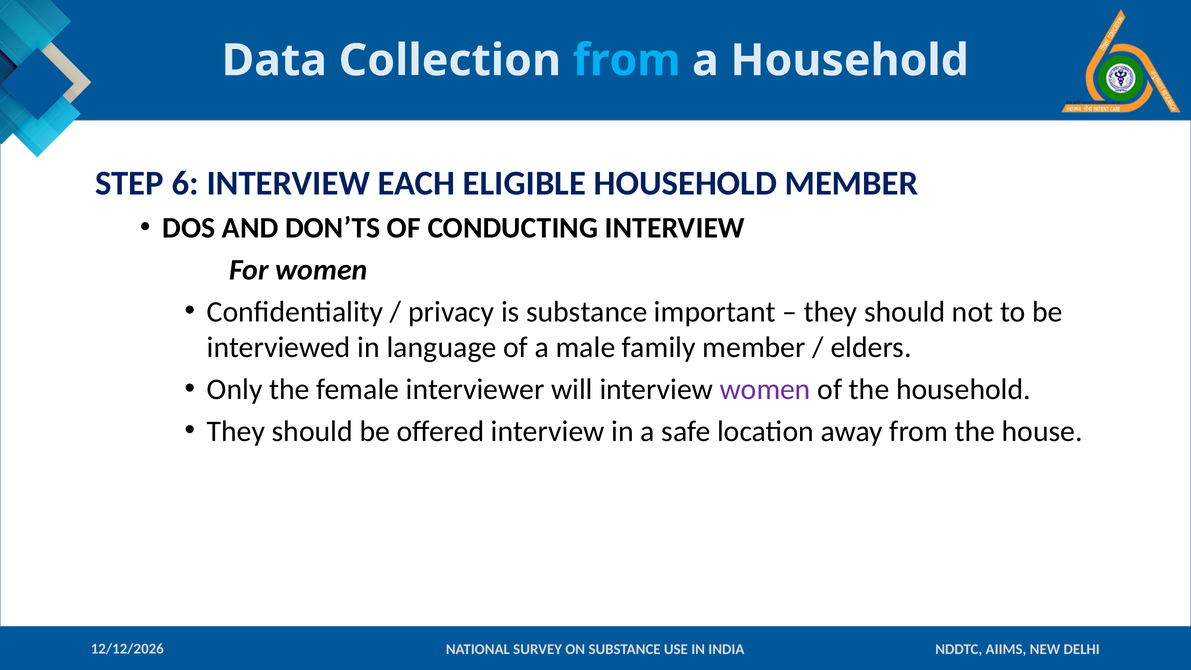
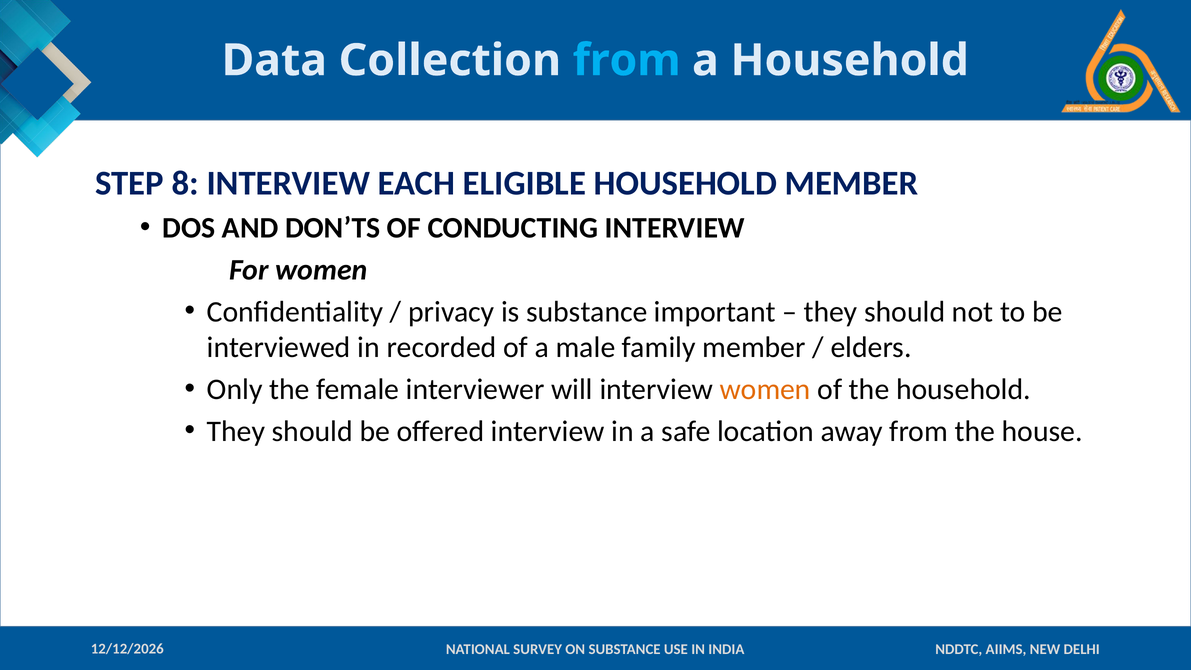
6: 6 -> 8
language: language -> recorded
women at (765, 389) colour: purple -> orange
